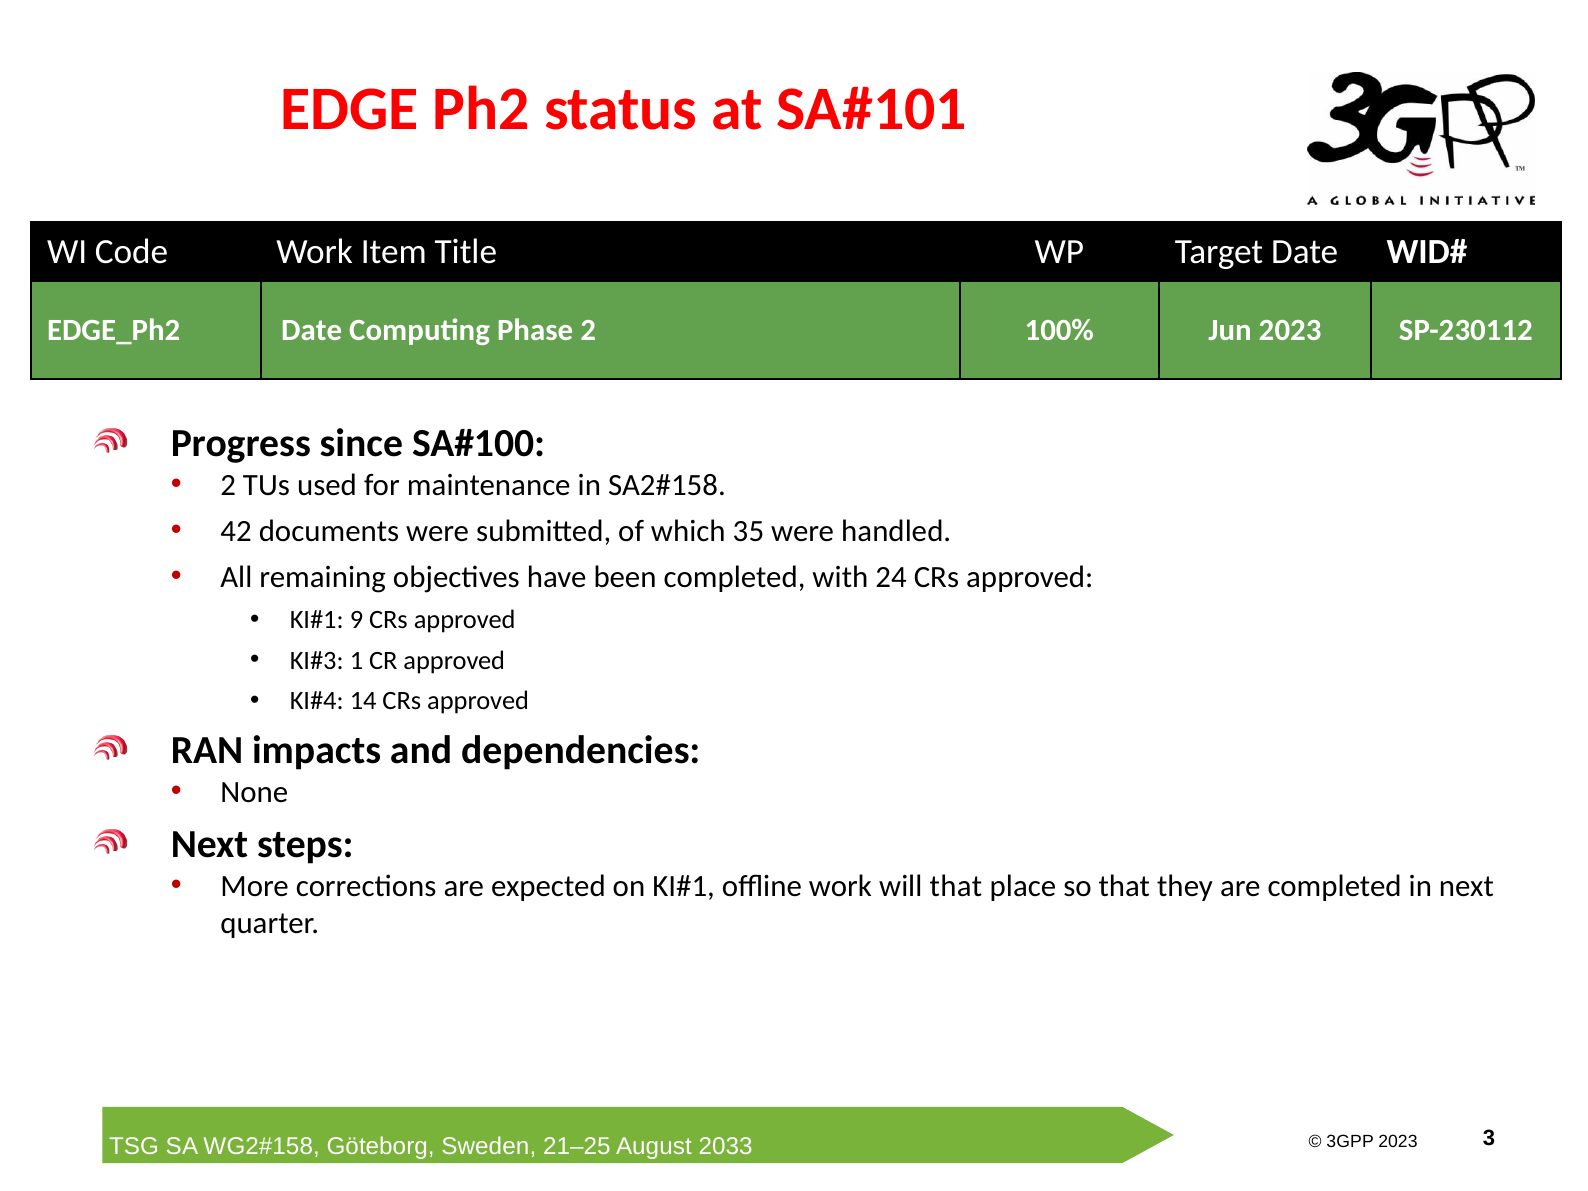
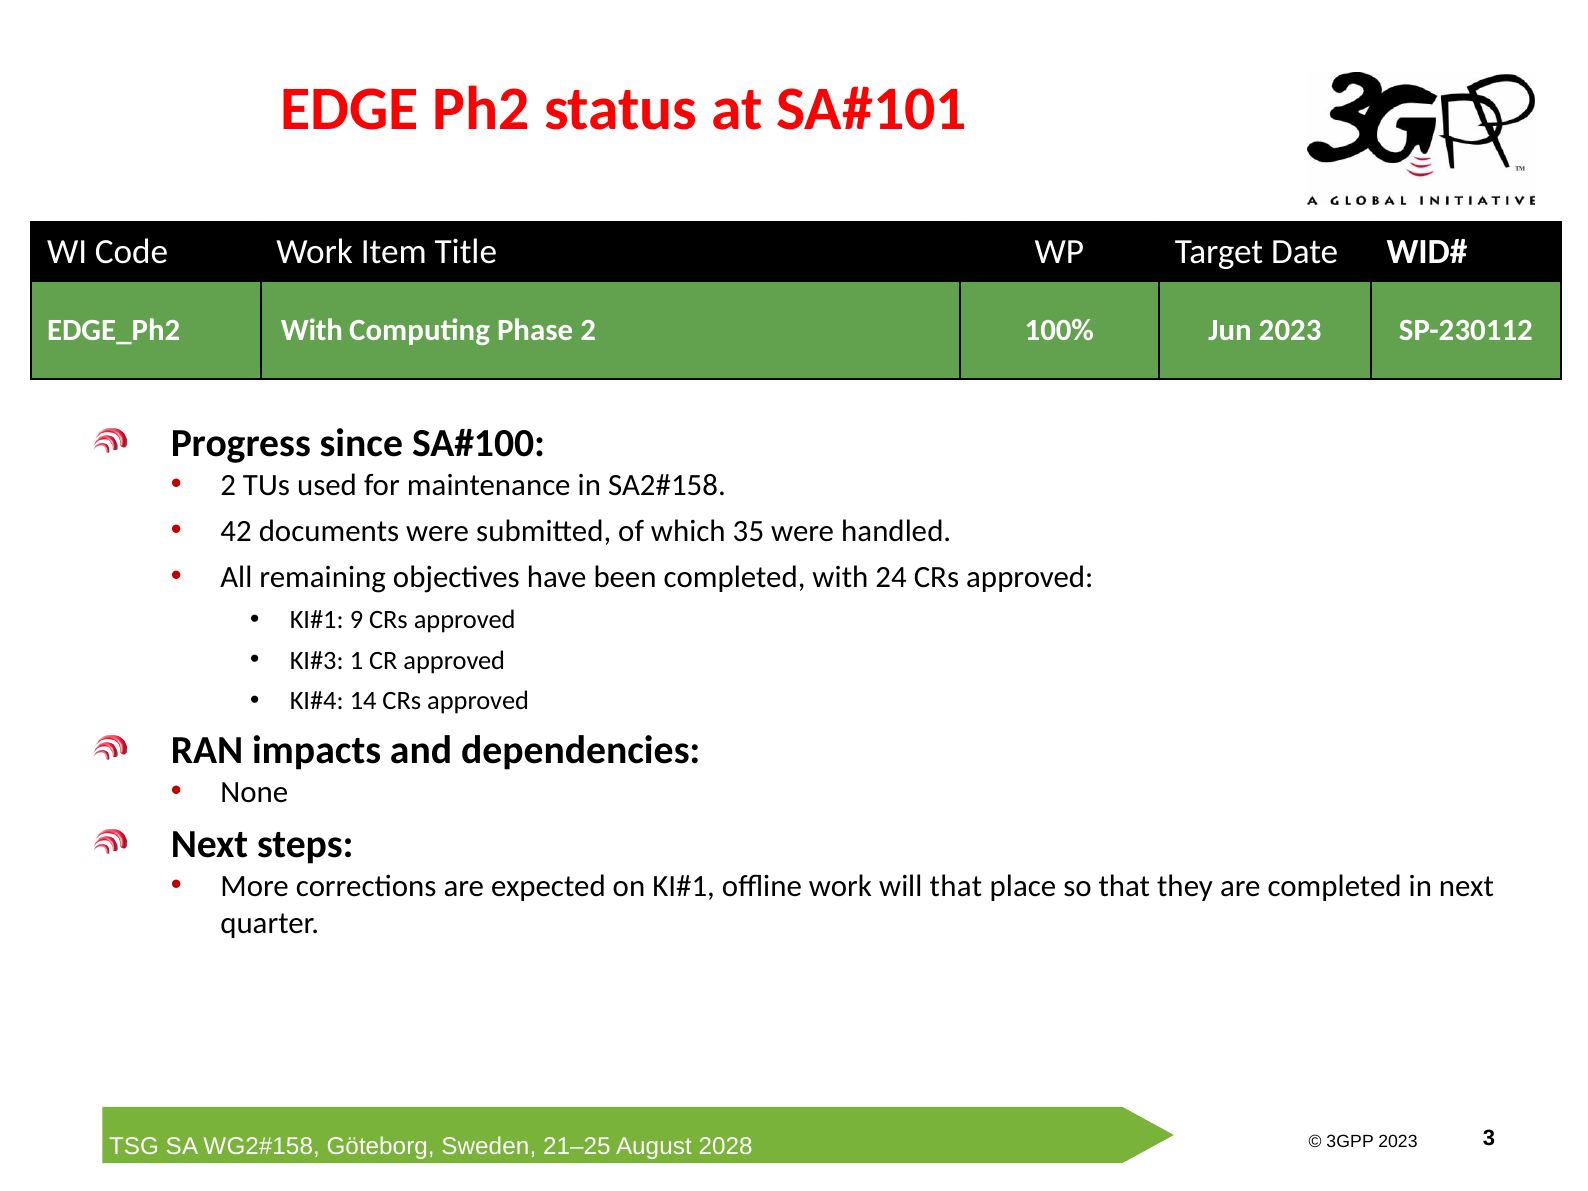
Date at (312, 330): Date -> With
2033: 2033 -> 2028
